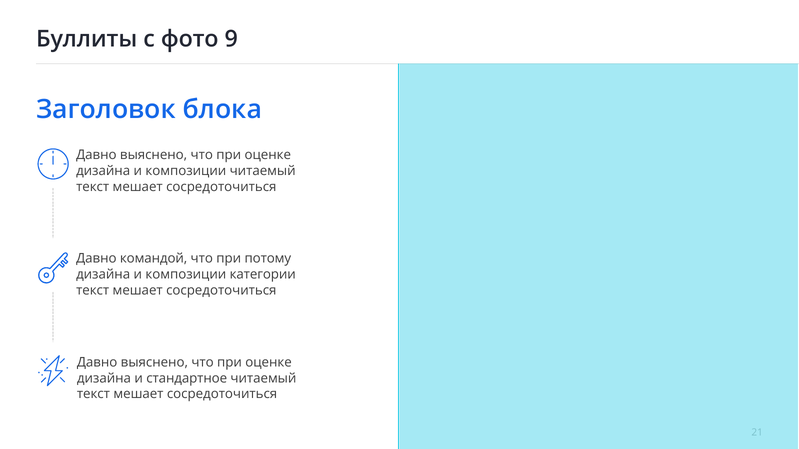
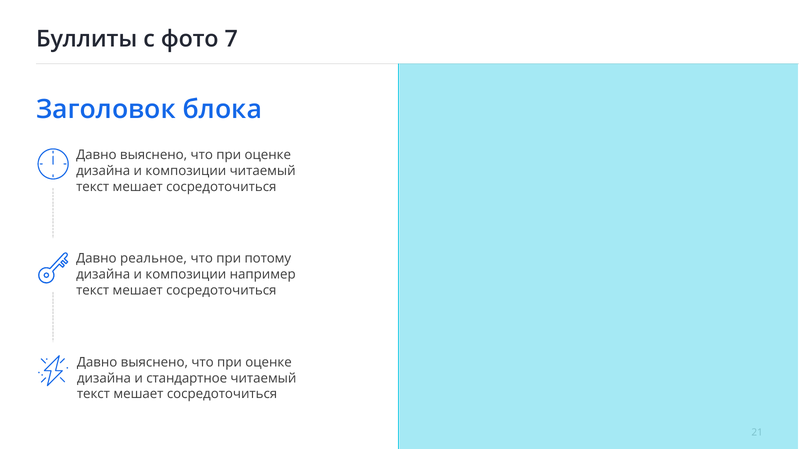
9: 9 -> 7
командой: командой -> реальное
категории: категории -> например
